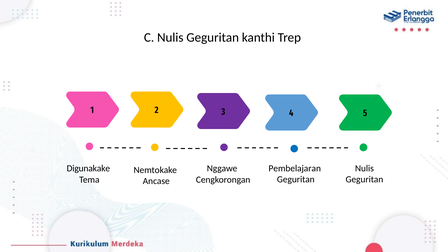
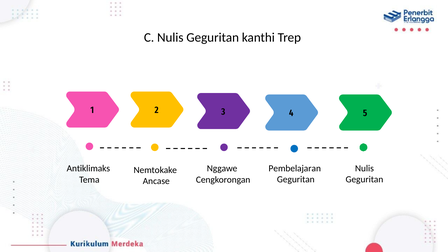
Digunakake: Digunakake -> Antiklimaks
